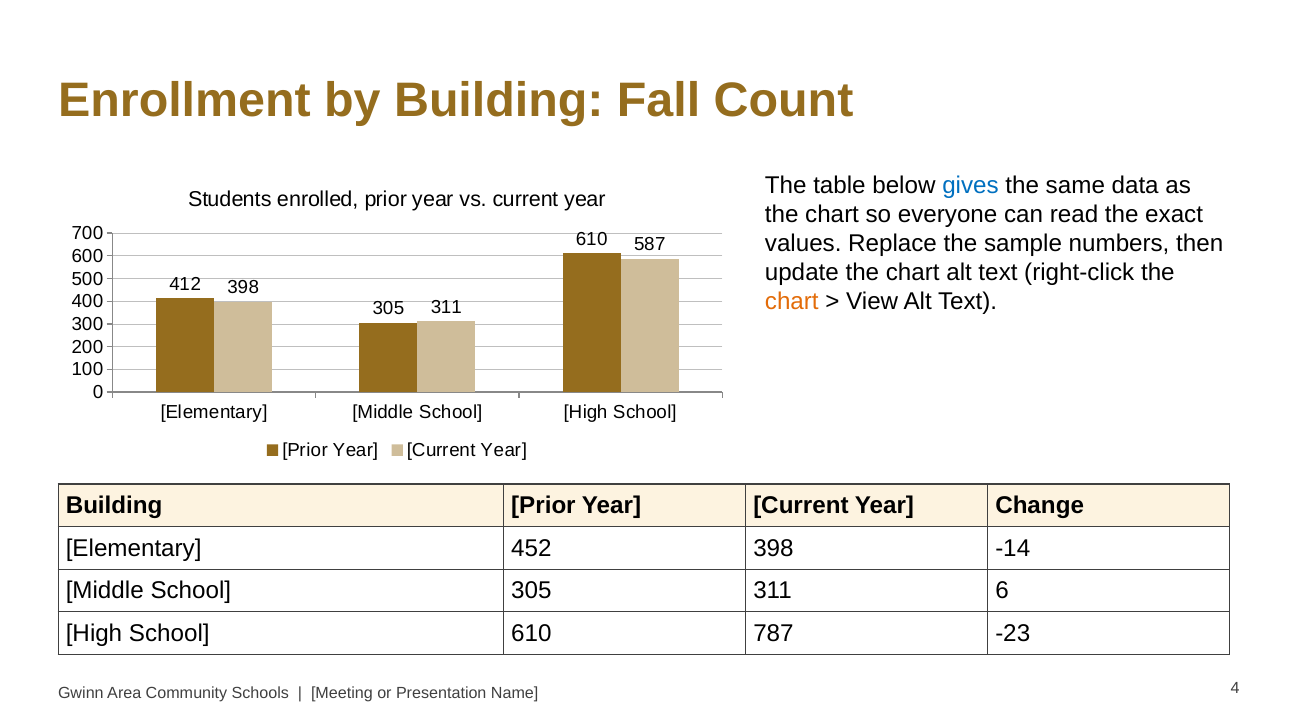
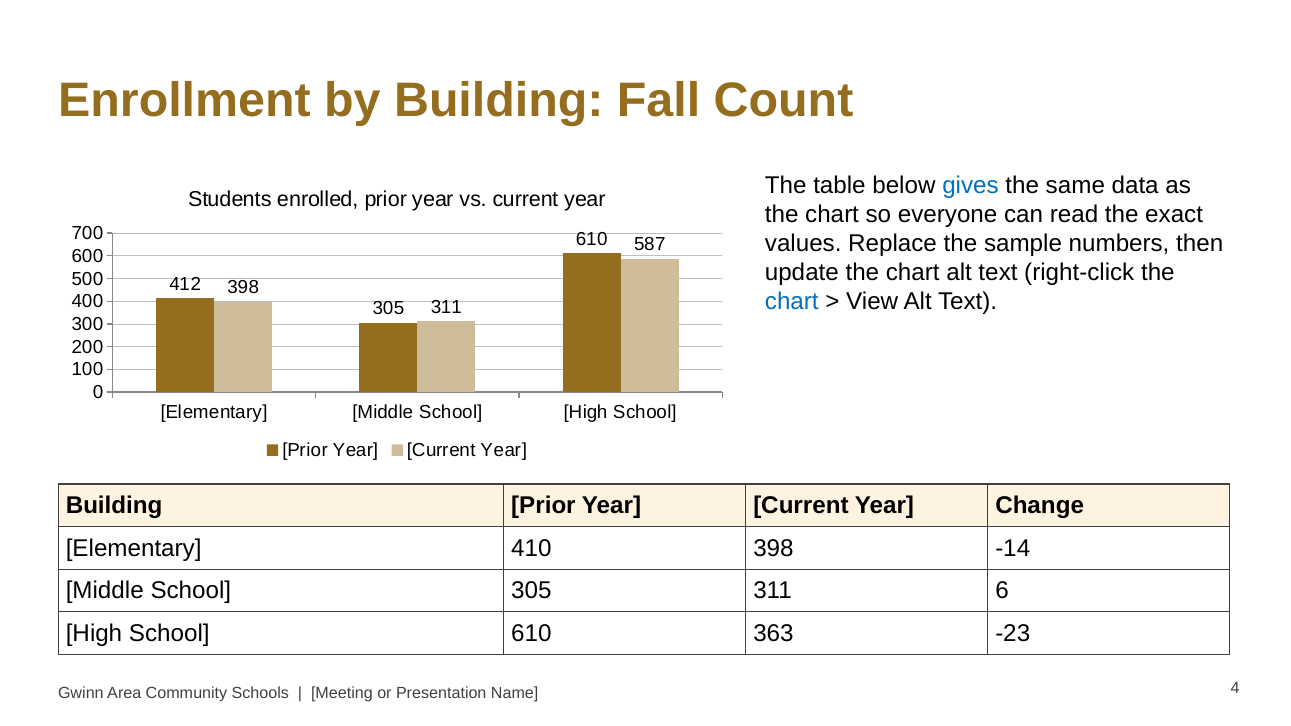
chart at (792, 302) colour: orange -> blue
452: 452 -> 410
787: 787 -> 363
